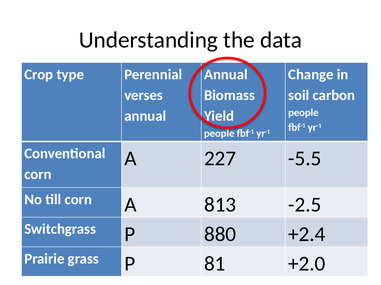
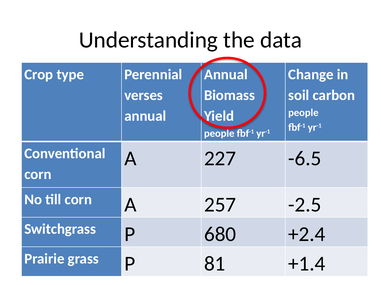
-5.5: -5.5 -> -6.5
813: 813 -> 257
880: 880 -> 680
+2.0: +2.0 -> +1.4
